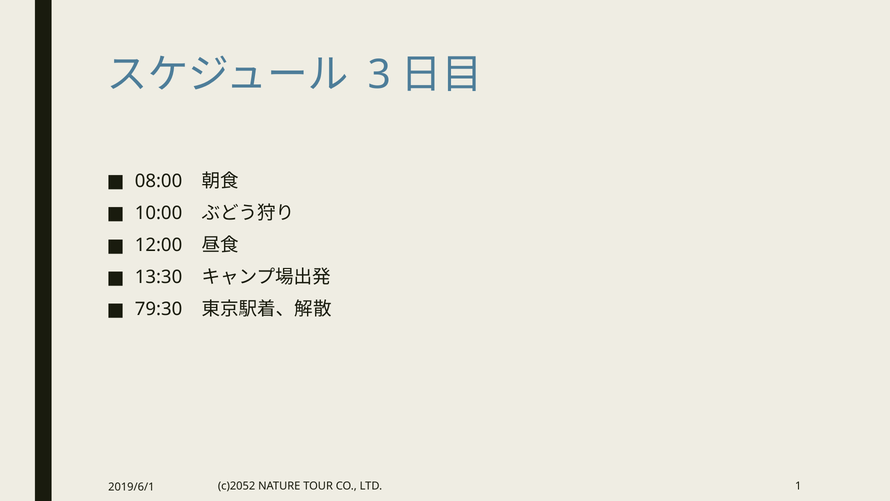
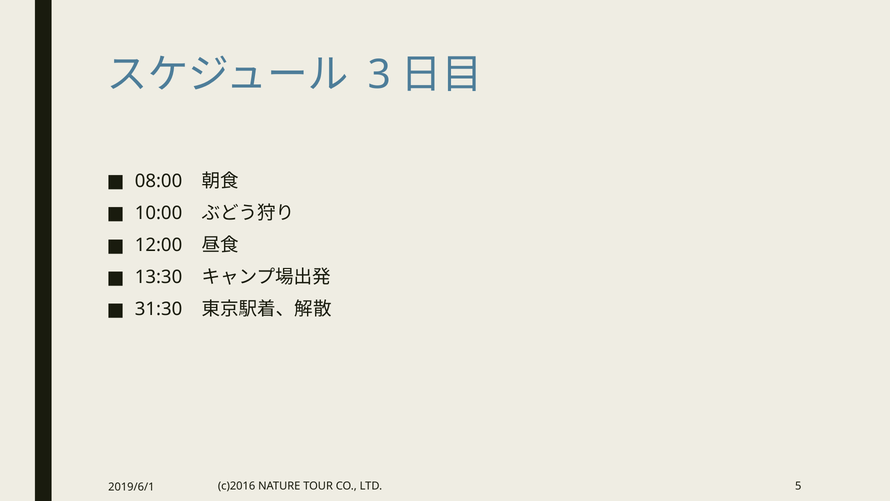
79:30: 79:30 -> 31:30
c)2052: c)2052 -> c)2016
1: 1 -> 5
